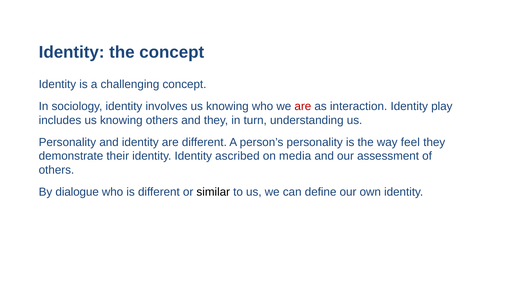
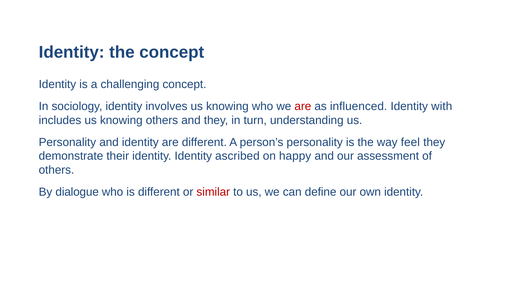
interaction: interaction -> influenced
play: play -> with
media: media -> happy
similar colour: black -> red
